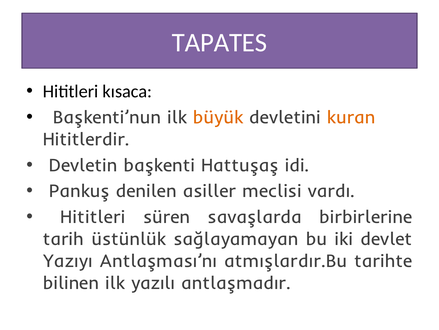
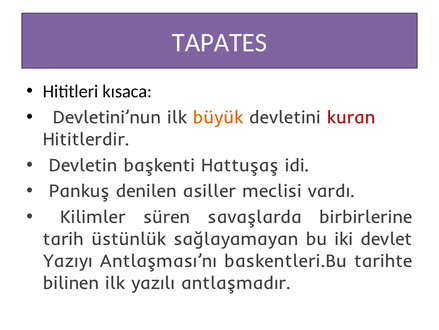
Başkenti’nun: Başkenti’nun -> Devletini’nun
kuran colour: orange -> red
Hititleri at (93, 217): Hititleri -> Kilimler
atmışlardır.Bu: atmışlardır.Bu -> baskentleri.Bu
